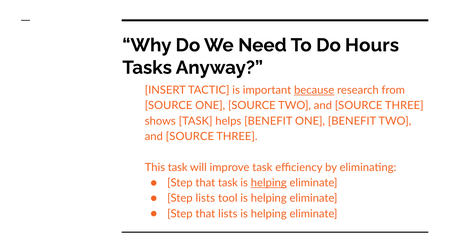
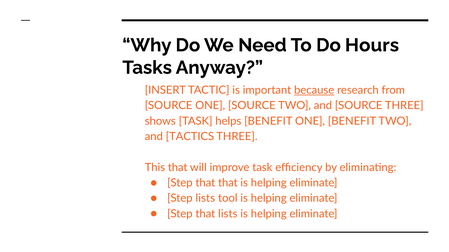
SOURCE at (190, 137): SOURCE -> TACTICS
This task: task -> that
that task: task -> that
helping at (269, 183) underline: present -> none
